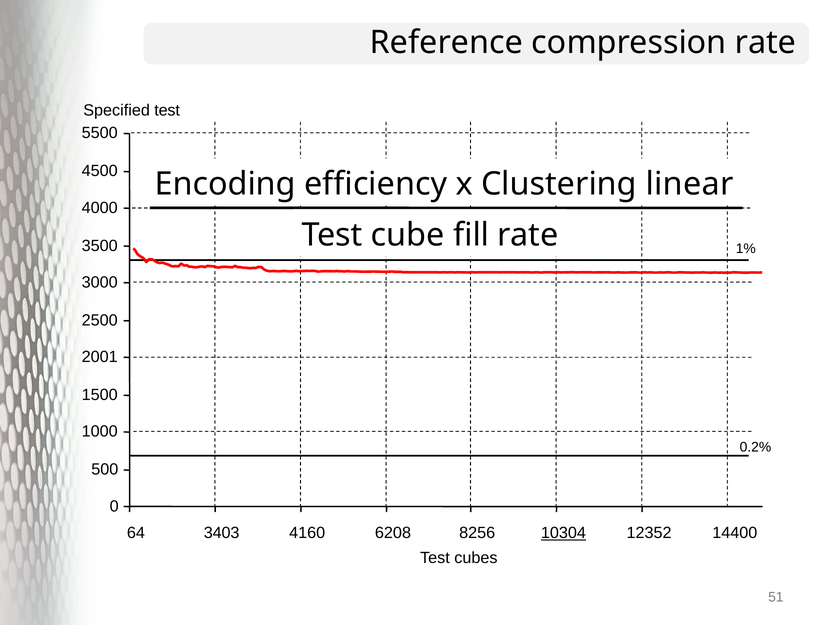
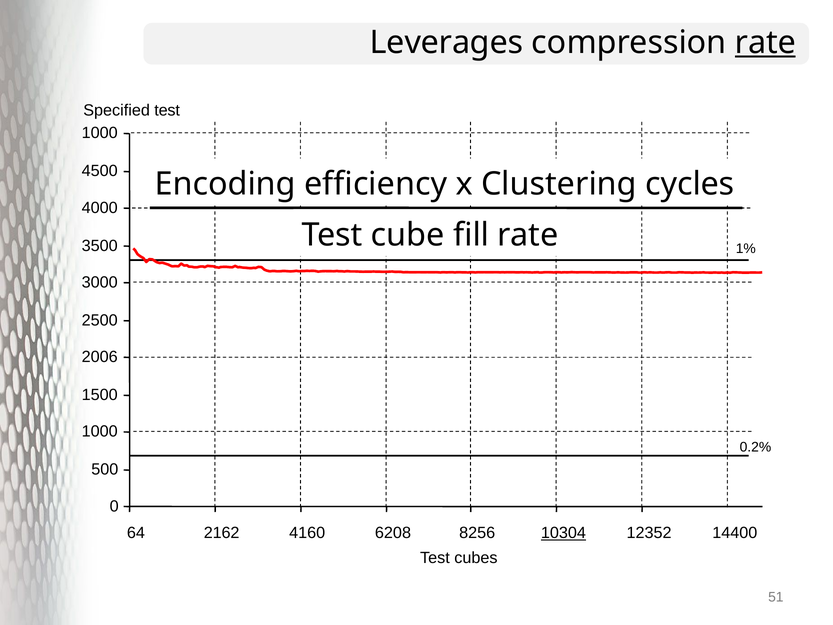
Reference: Reference -> Leverages
rate at (765, 43) underline: none -> present
5500 at (100, 133): 5500 -> 1000
linear: linear -> cycles
2001: 2001 -> 2006
3403: 3403 -> 2162
